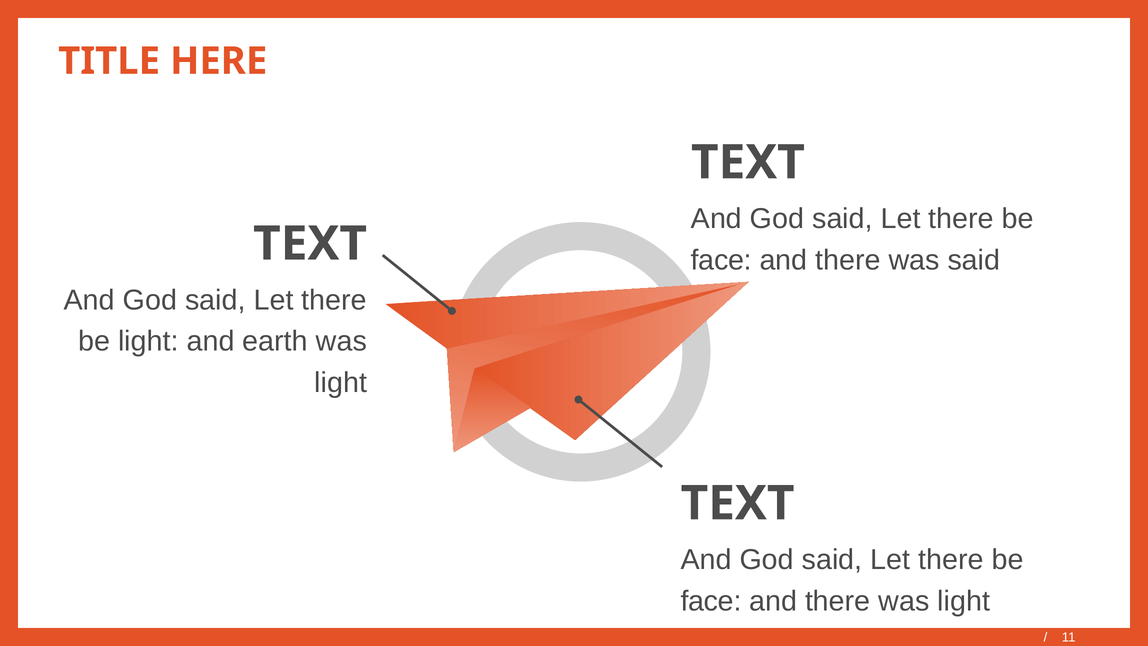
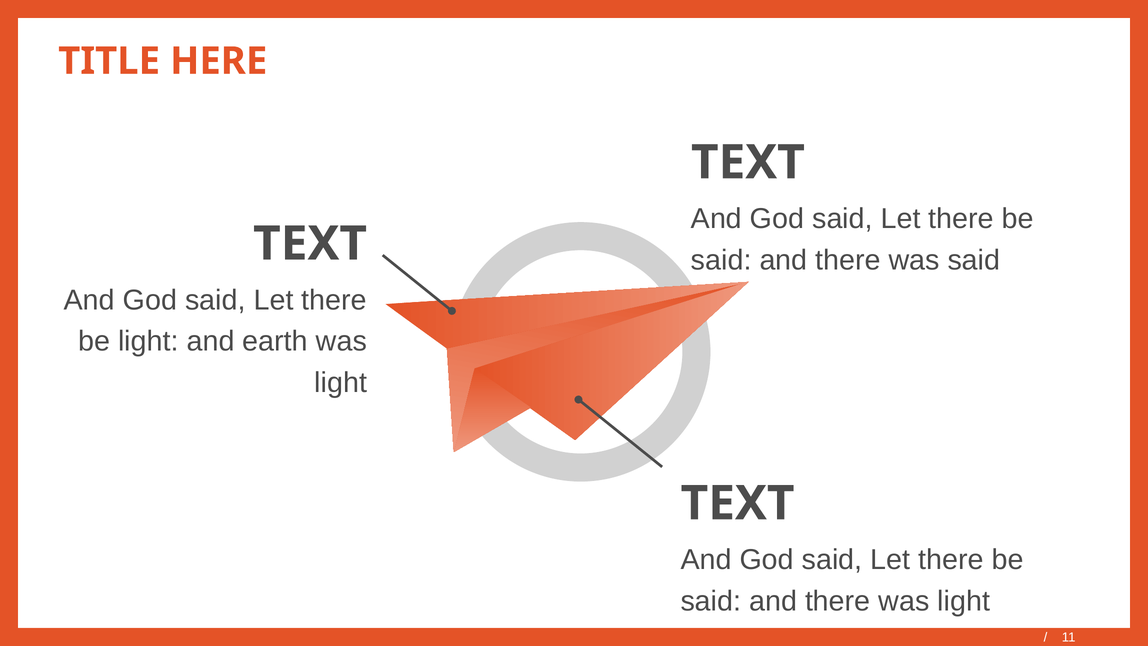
face at (721, 260): face -> said
face at (711, 601): face -> said
